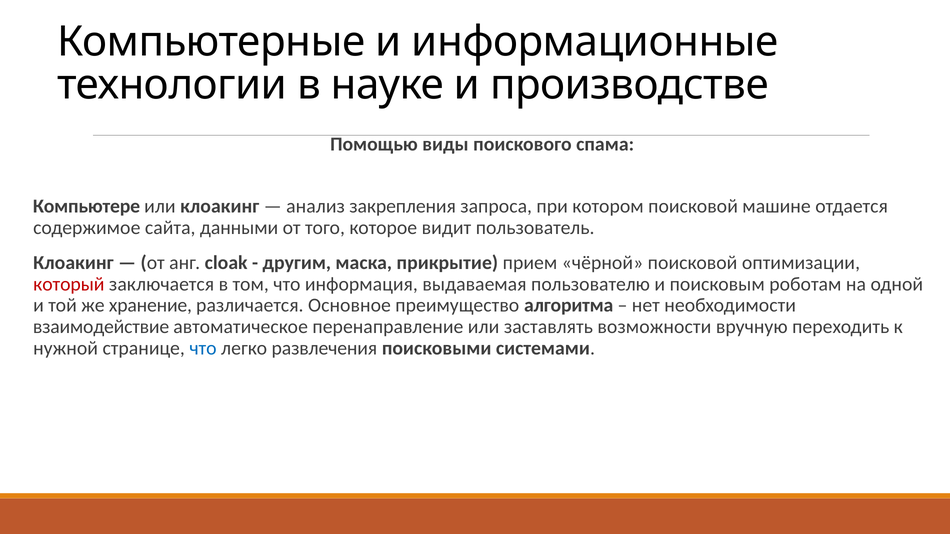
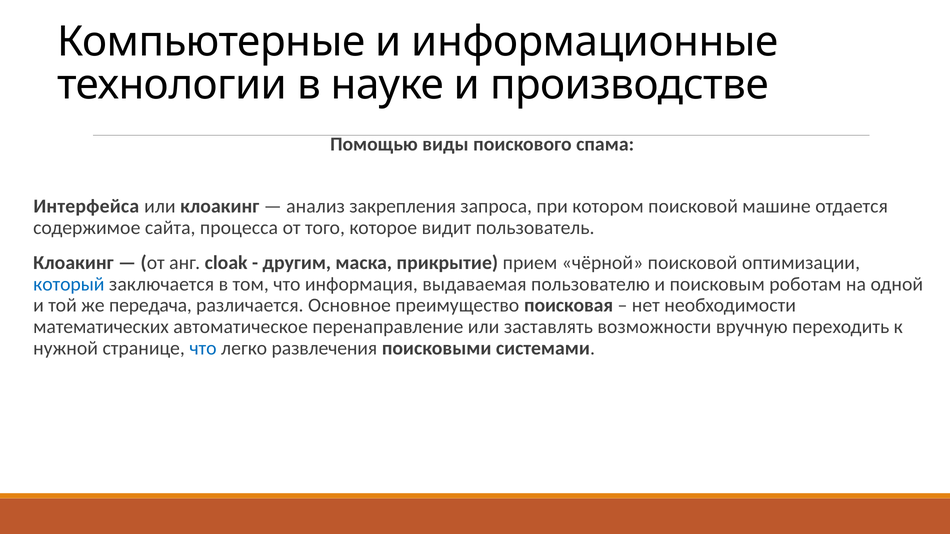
Компьютере: Компьютере -> Интерфейса
данными: данными -> процесса
который colour: red -> blue
хранение: хранение -> передача
алгоритма: алгоритма -> поисковая
взаимодействие: взаимодействие -> математических
